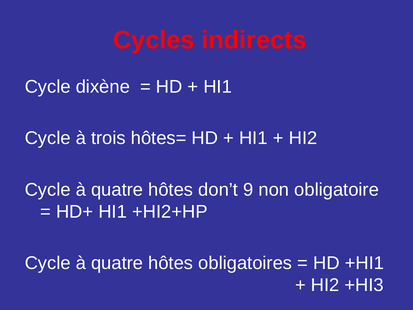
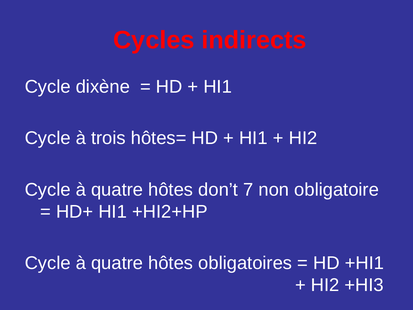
9: 9 -> 7
